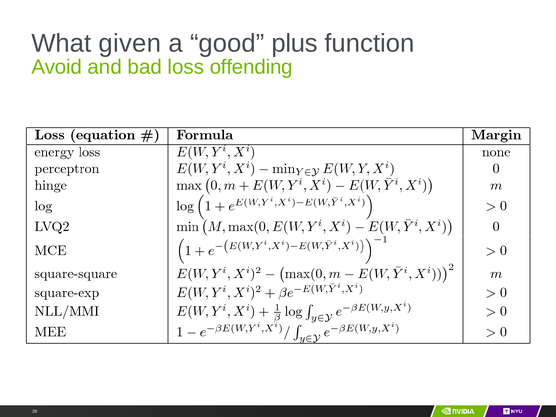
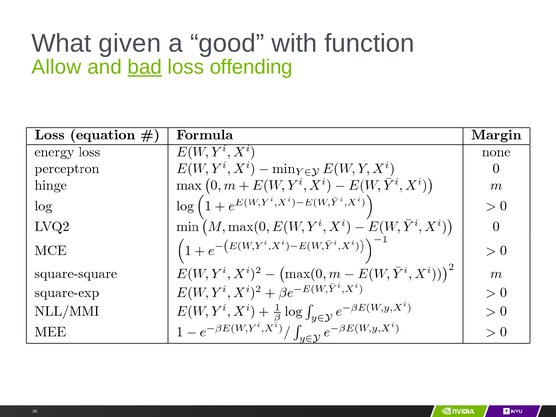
plus: plus -> with
Avoid: Avoid -> Allow
bad underline: none -> present
